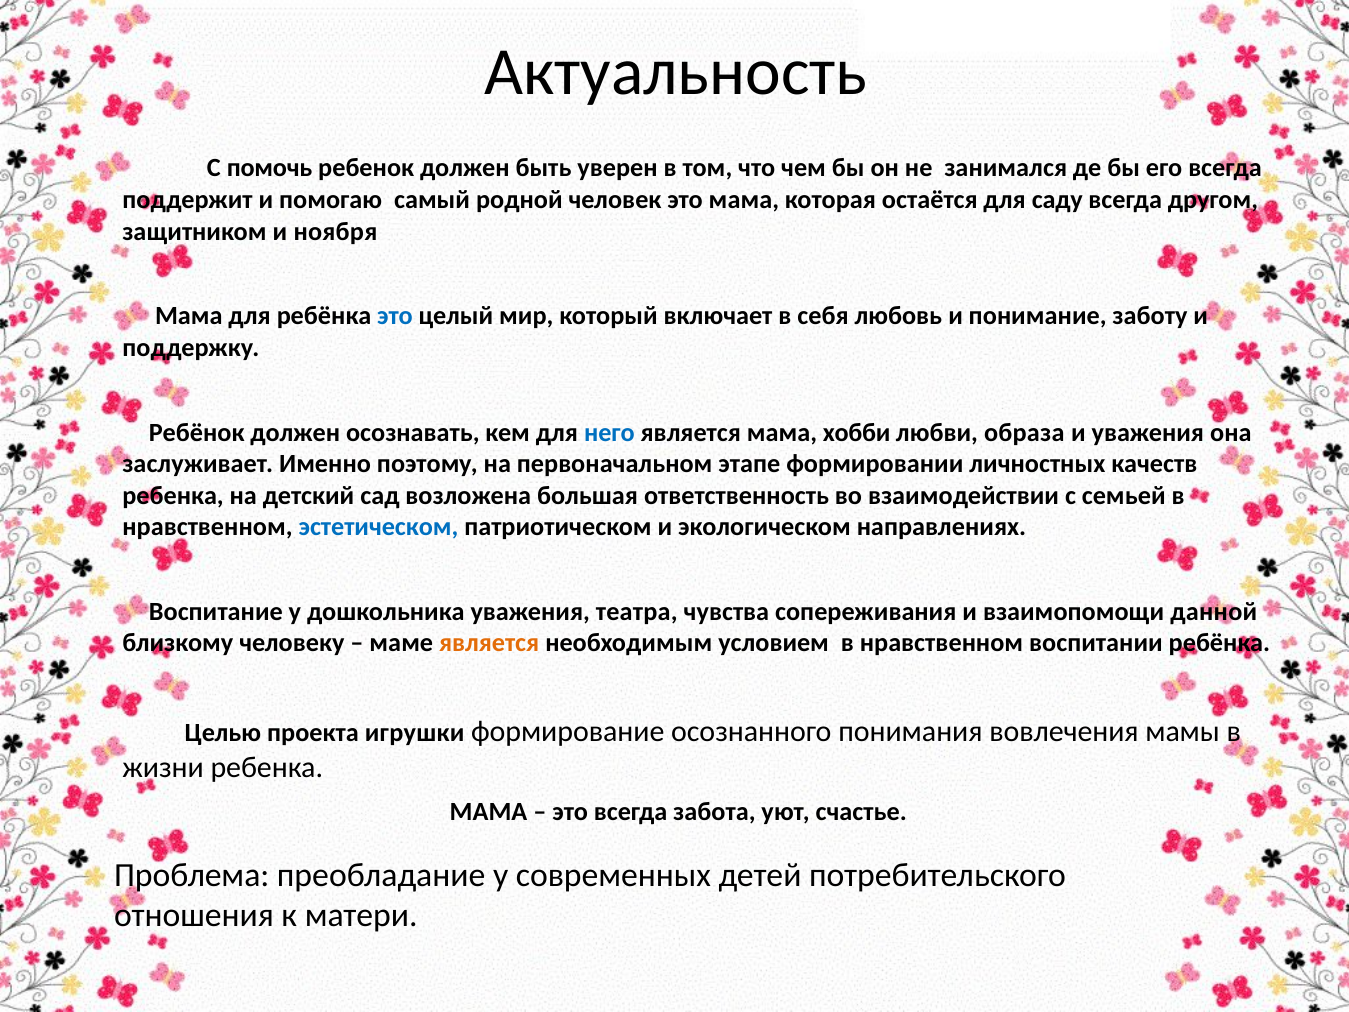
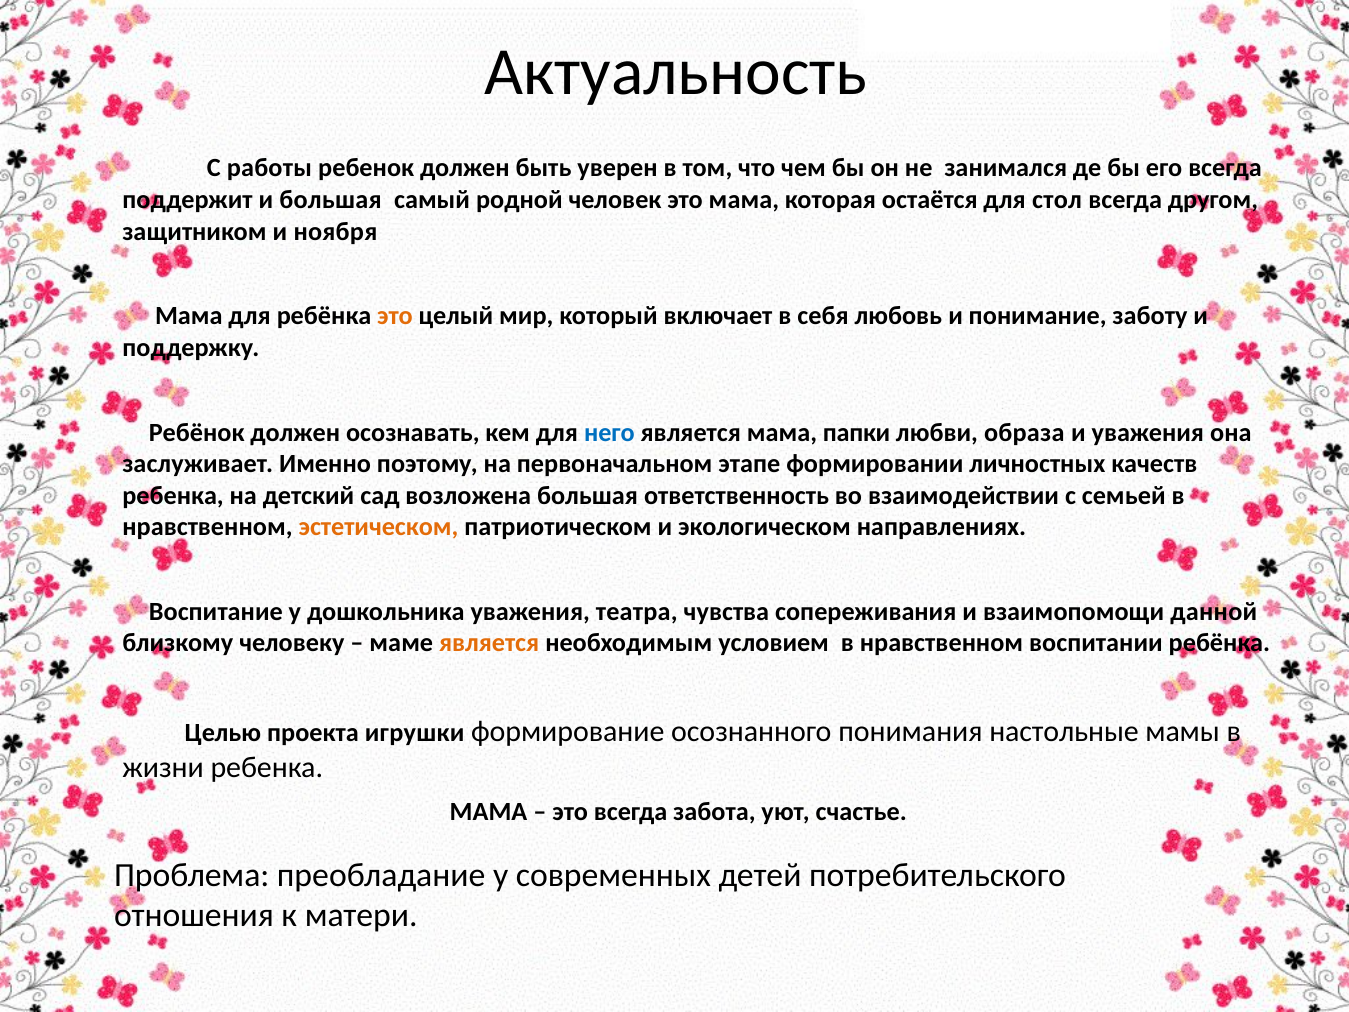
помочь: помочь -> работы
и помогаю: помогаю -> большая
саду: саду -> стол
это at (395, 316) colour: blue -> orange
хобби: хобби -> папки
эстетическом colour: blue -> orange
вовлечения: вовлечения -> настольные
